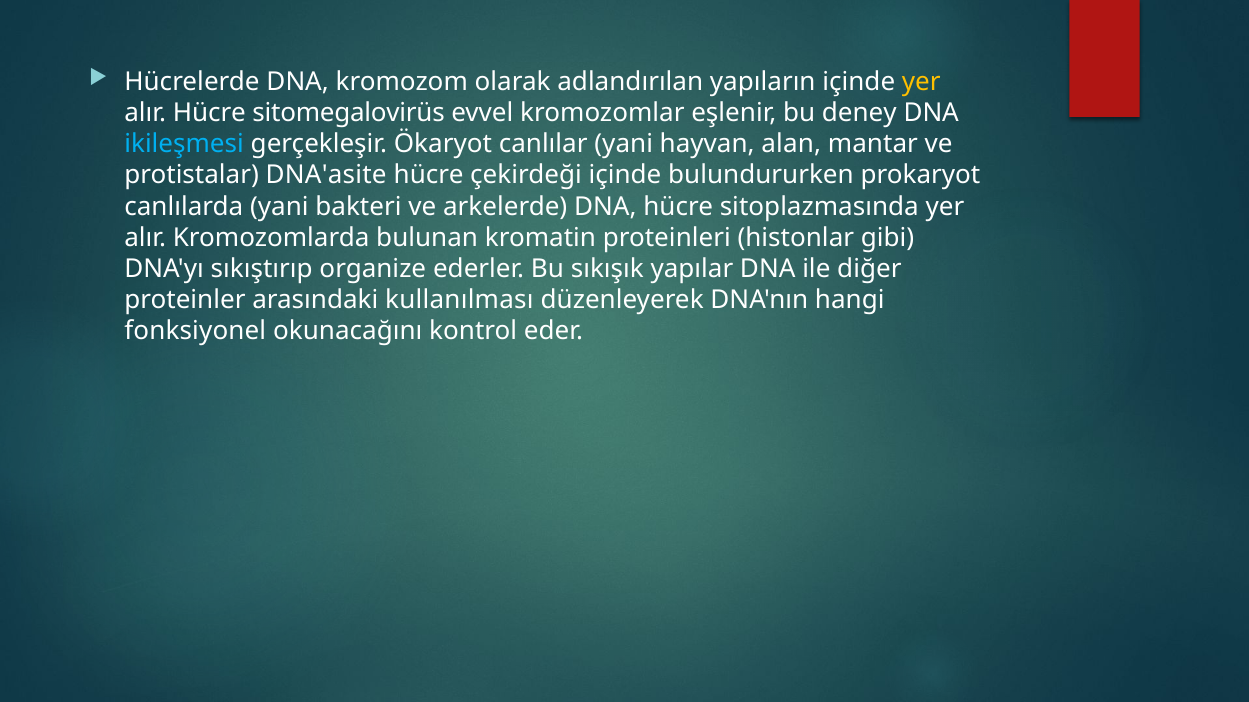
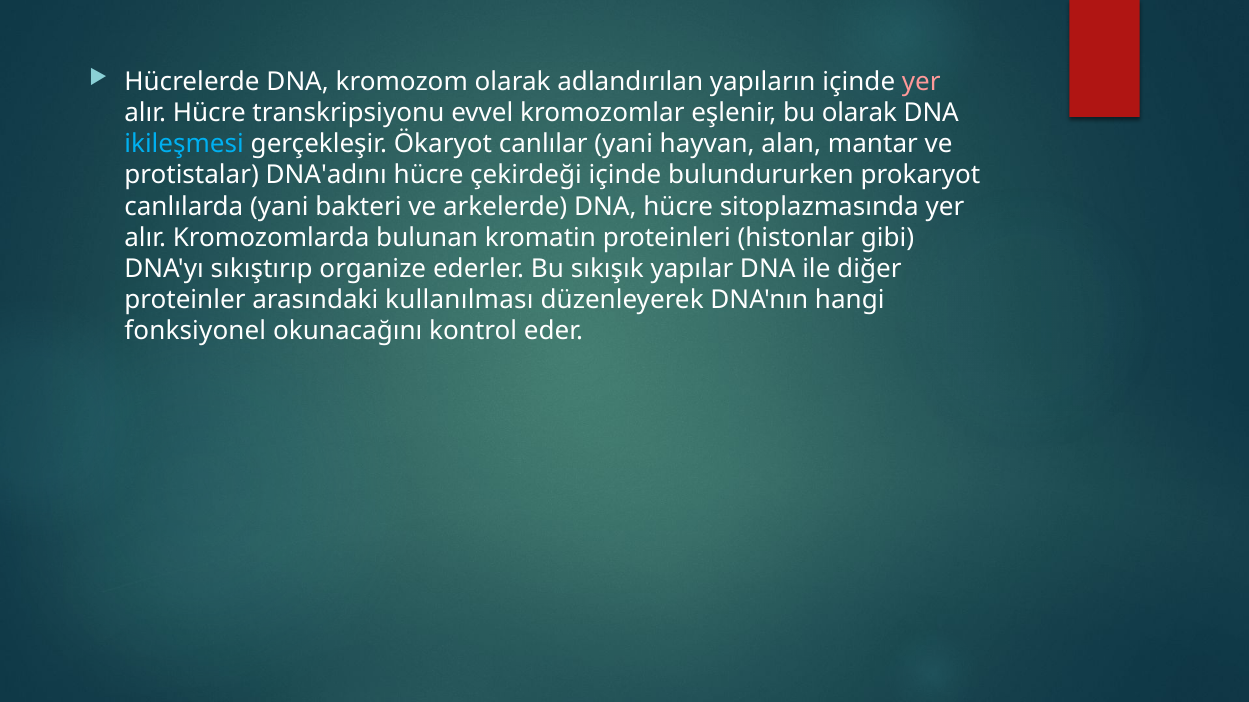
yer at (921, 82) colour: yellow -> pink
sitomegalovirüs: sitomegalovirüs -> transkripsiyonu
bu deney: deney -> olarak
DNA'asite: DNA'asite -> DNA'adını
